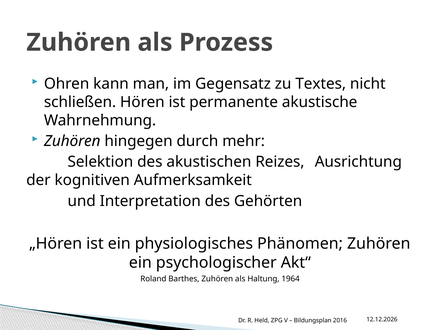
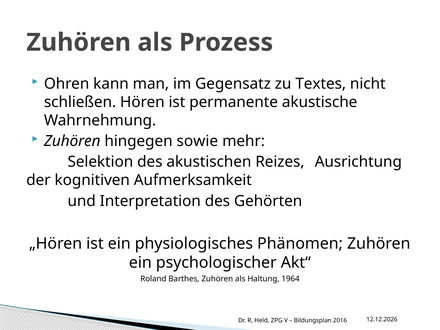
durch: durch -> sowie
